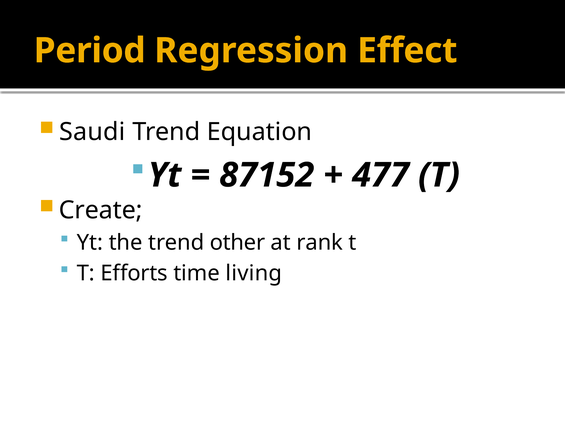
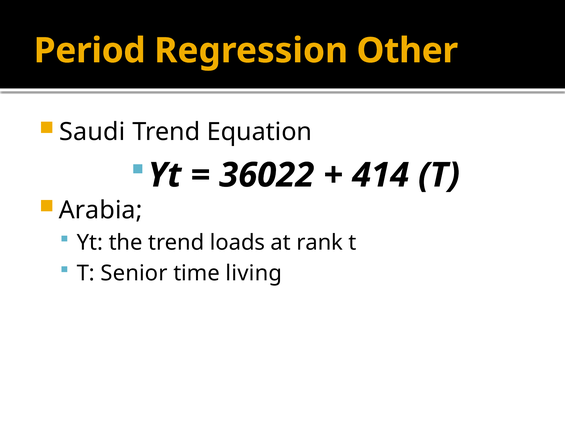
Effect: Effect -> Other
87152: 87152 -> 36022
477: 477 -> 414
Create: Create -> Arabia
other: other -> loads
Efforts: Efforts -> Senior
